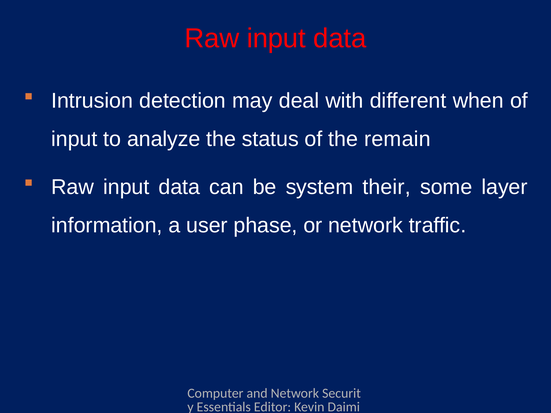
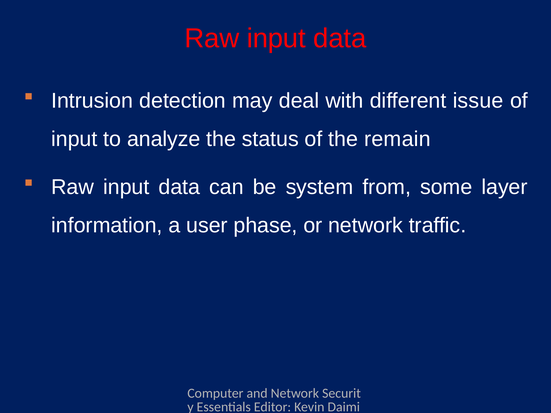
when: when -> issue
their: their -> from
